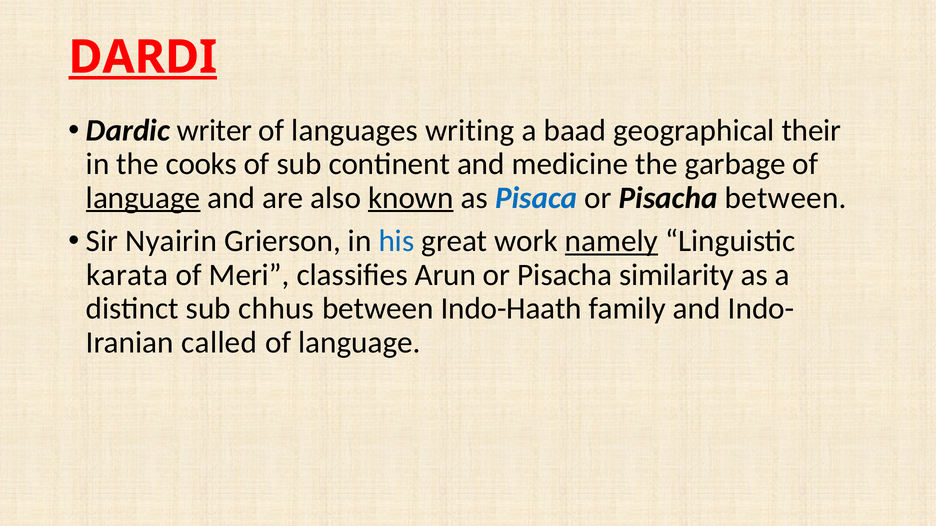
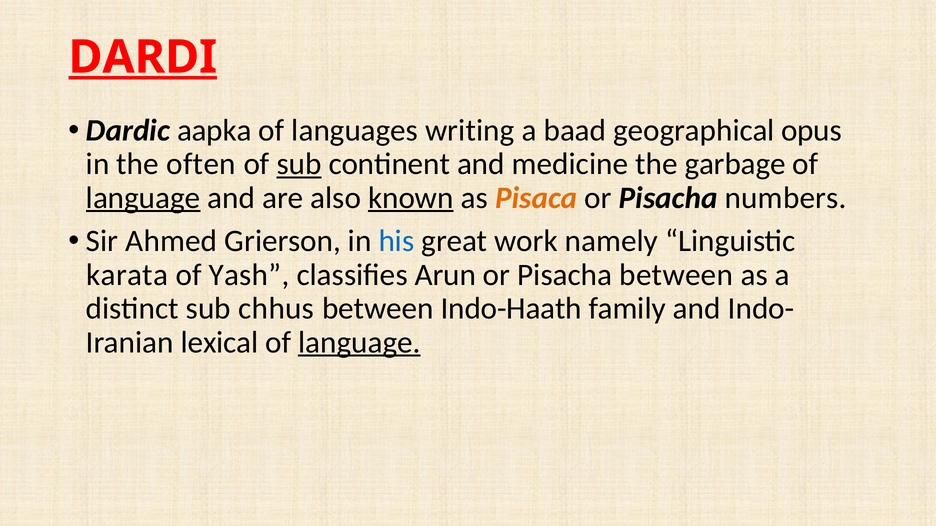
writer: writer -> aapka
their: their -> opus
cooks: cooks -> often
sub at (299, 164) underline: none -> present
Pisaca colour: blue -> orange
Pisacha between: between -> numbers
Nyairin: Nyairin -> Ahmed
namely underline: present -> none
Meri: Meri -> Yash
Pisacha similarity: similarity -> between
called: called -> lexical
language at (359, 343) underline: none -> present
